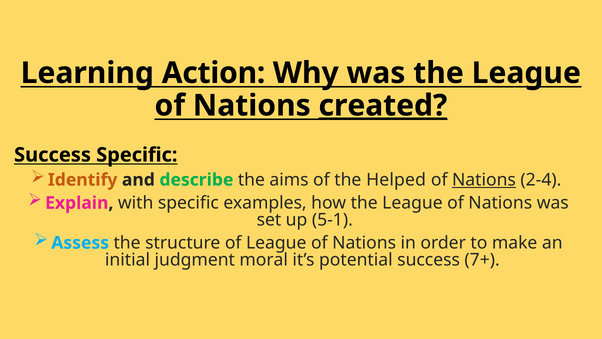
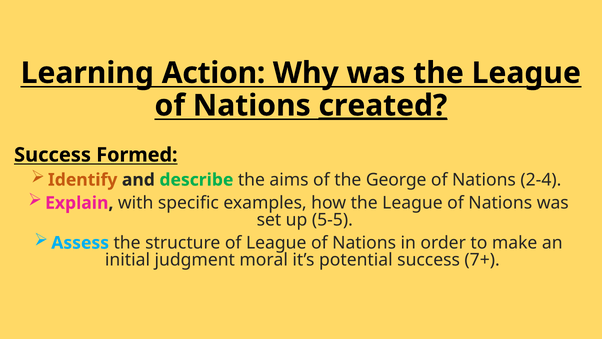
Success Specific: Specific -> Formed
Helped: Helped -> George
Nations at (484, 180) underline: present -> none
5-1: 5-1 -> 5-5
